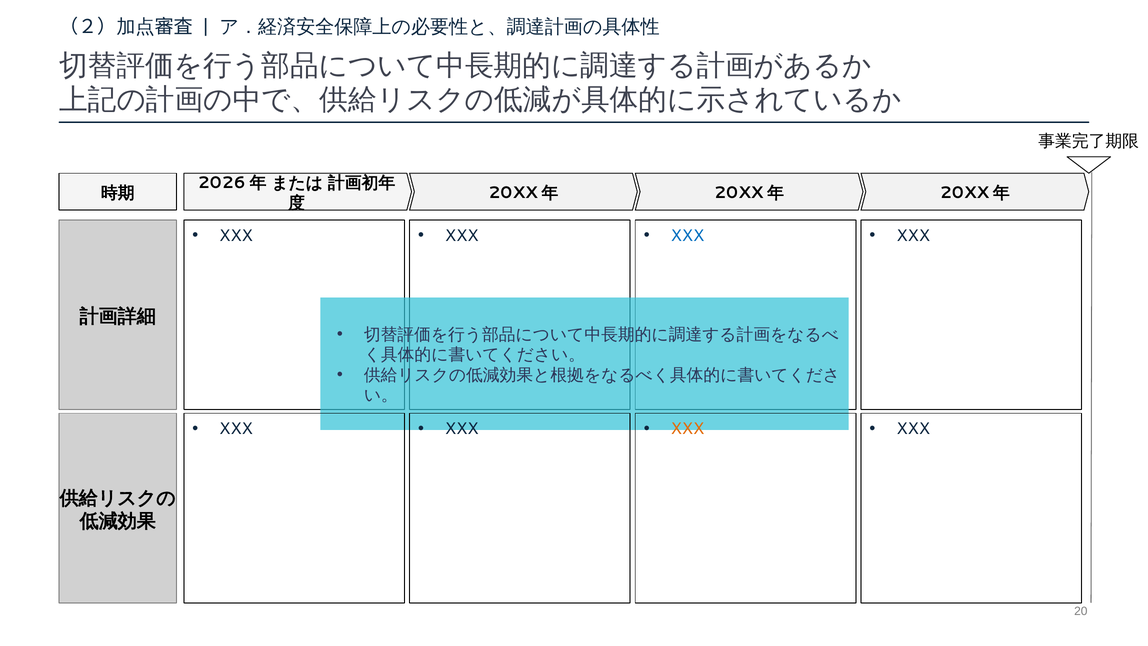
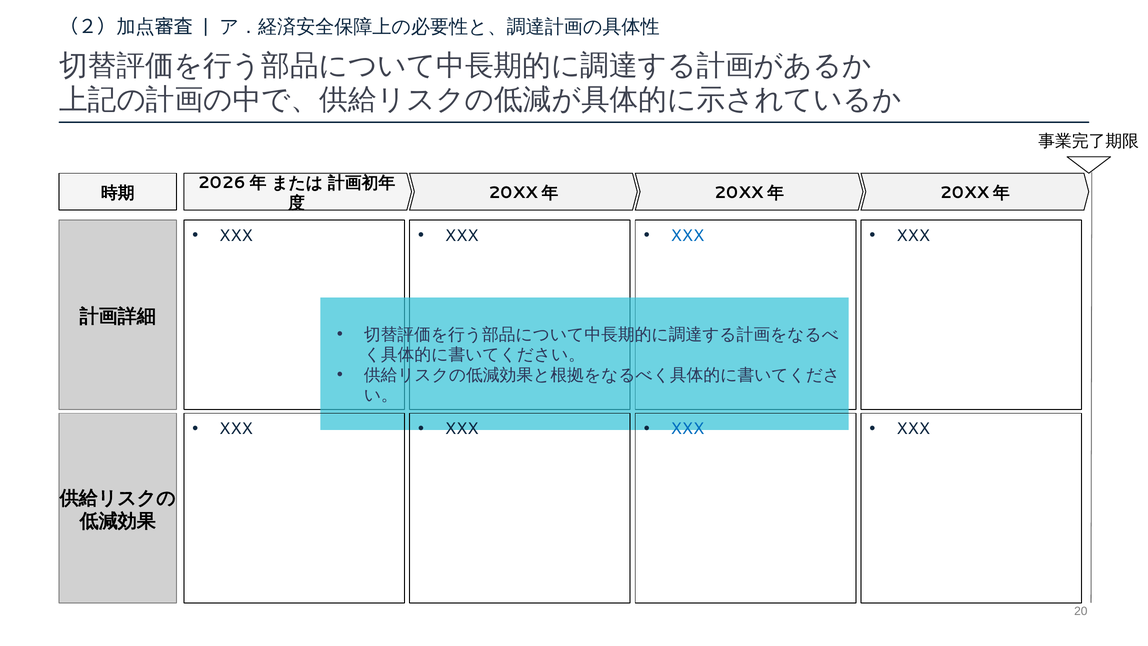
XXX at (687, 429) colour: orange -> blue
